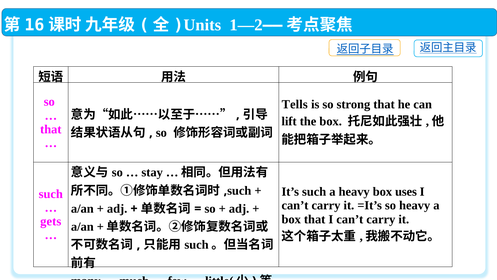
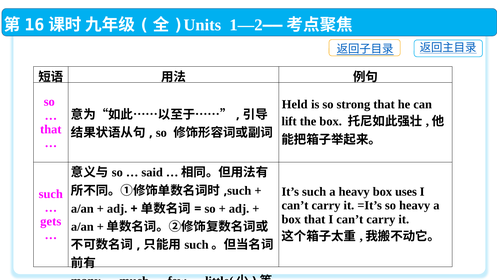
Tells: Tells -> Held
stay: stay -> said
